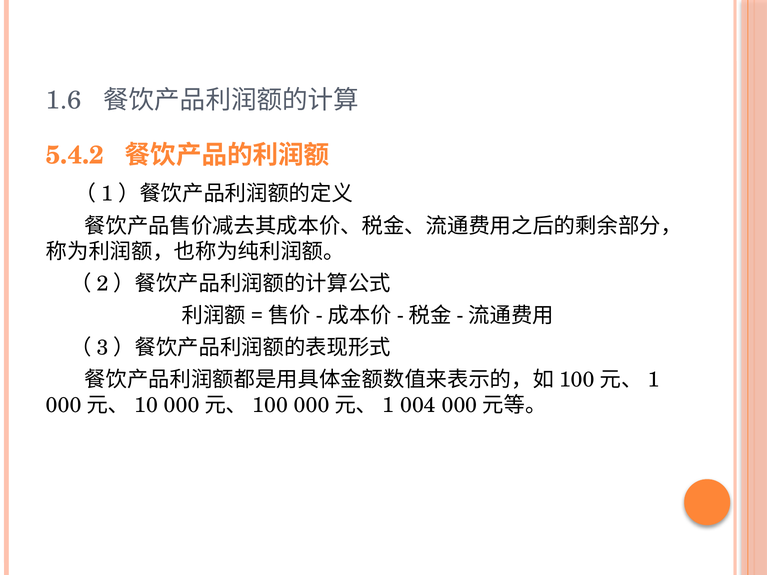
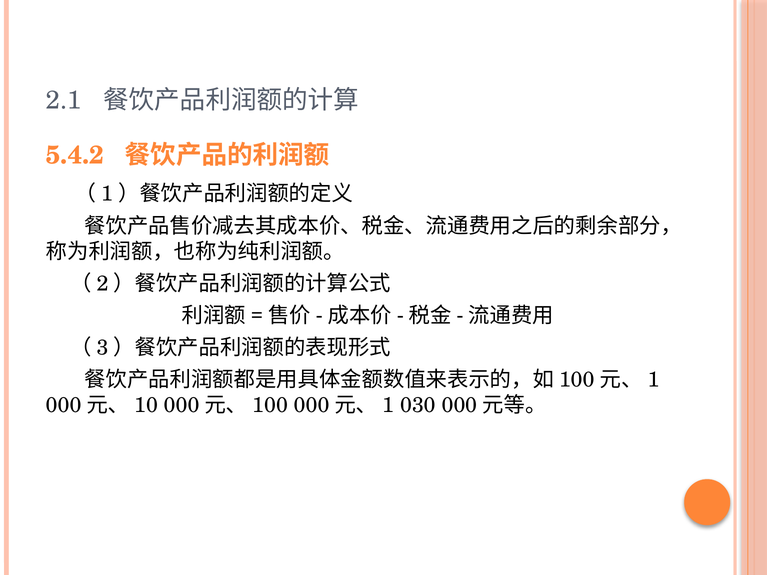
1.6: 1.6 -> 2.1
004: 004 -> 030
